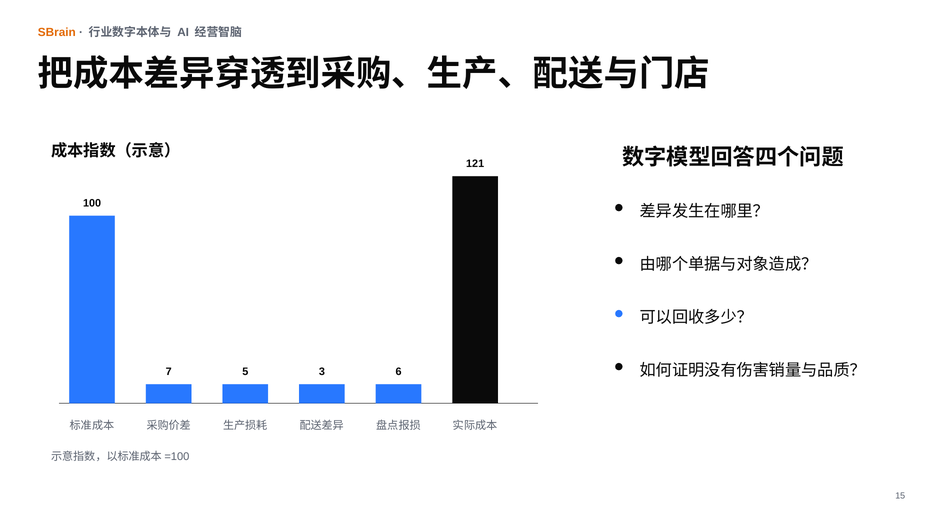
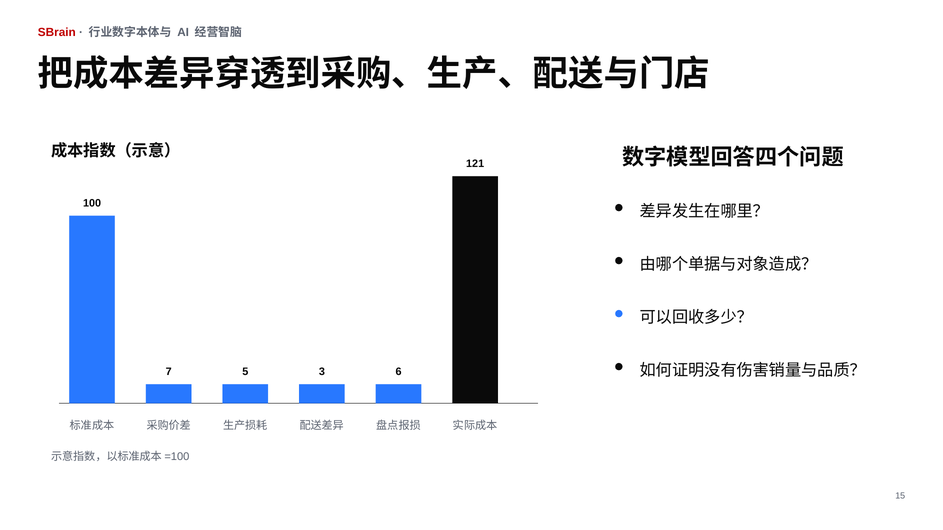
SBrain colour: orange -> red
